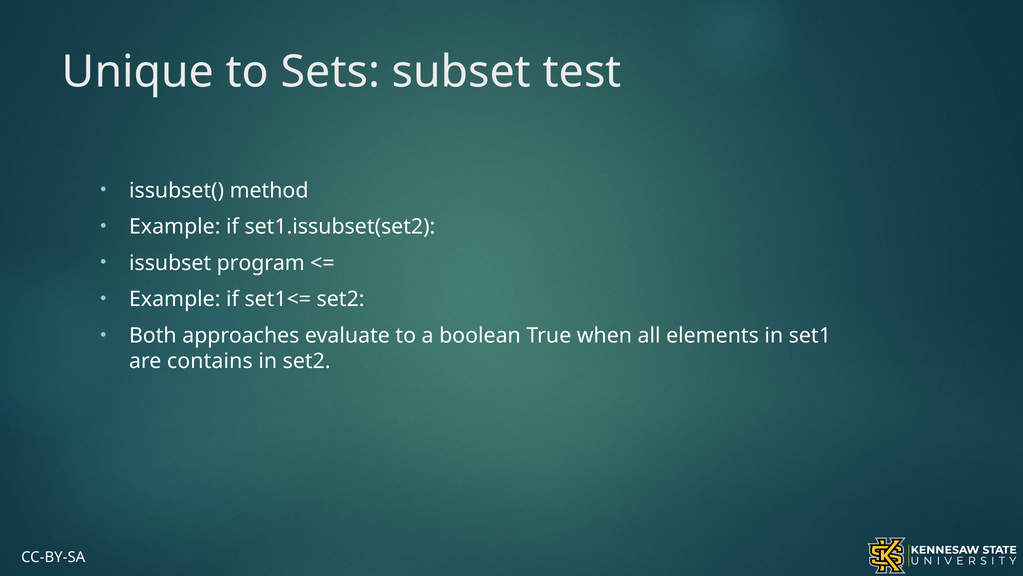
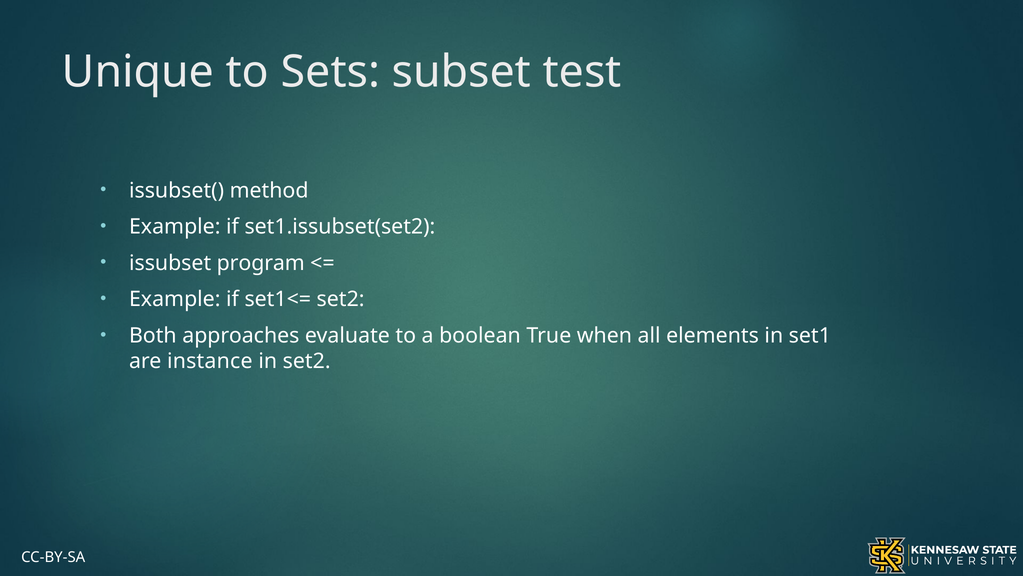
contains: contains -> instance
